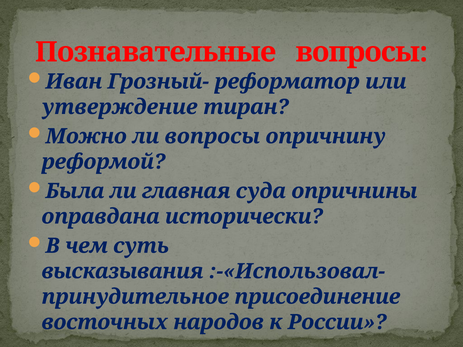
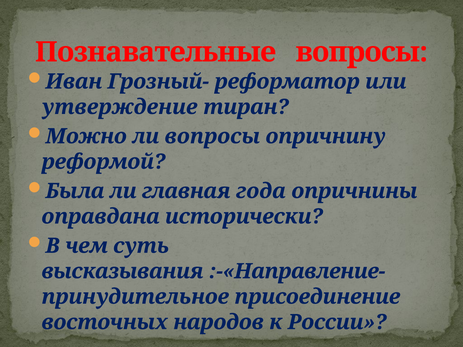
суда: суда -> года
:-«Использовал-: :-«Использовал- -> :-«Направление-
